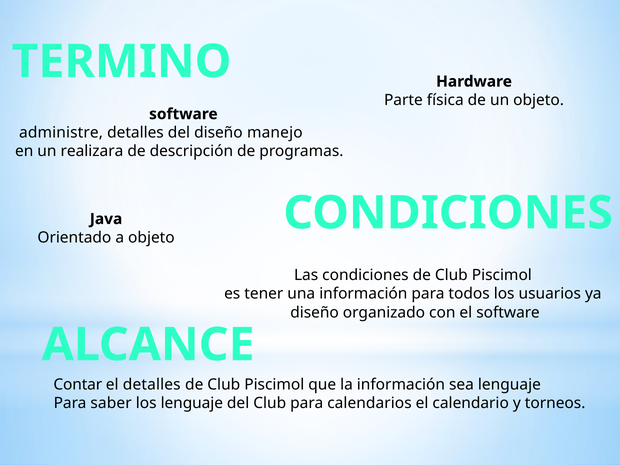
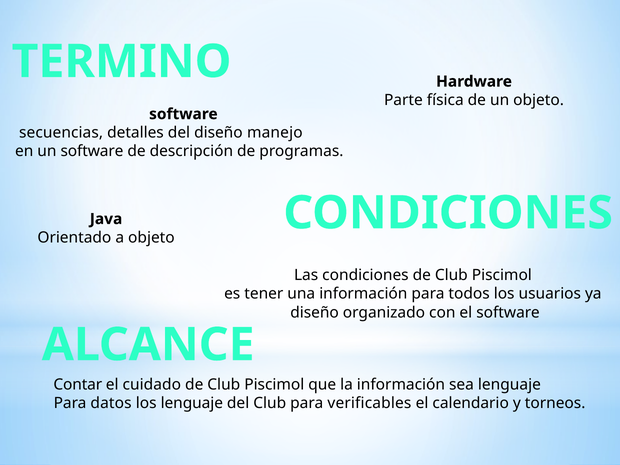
administre: administre -> secuencias
un realizara: realizara -> software
el detalles: detalles -> cuidado
saber: saber -> datos
calendarios: calendarios -> verificables
